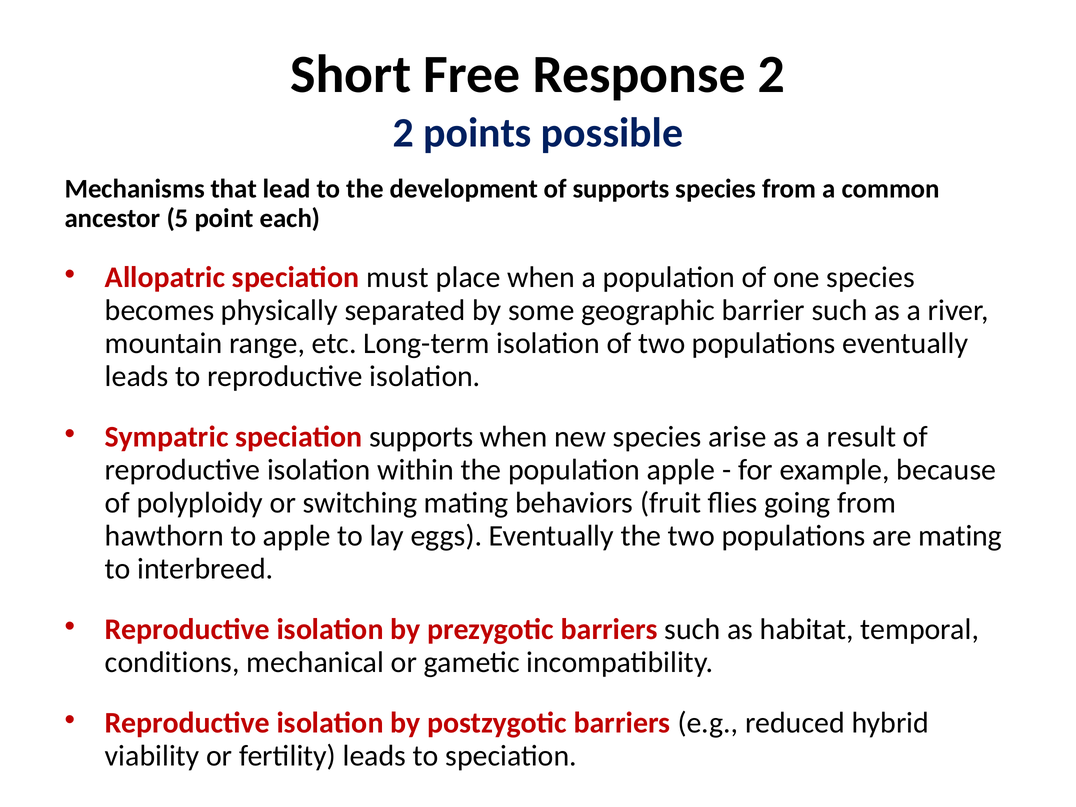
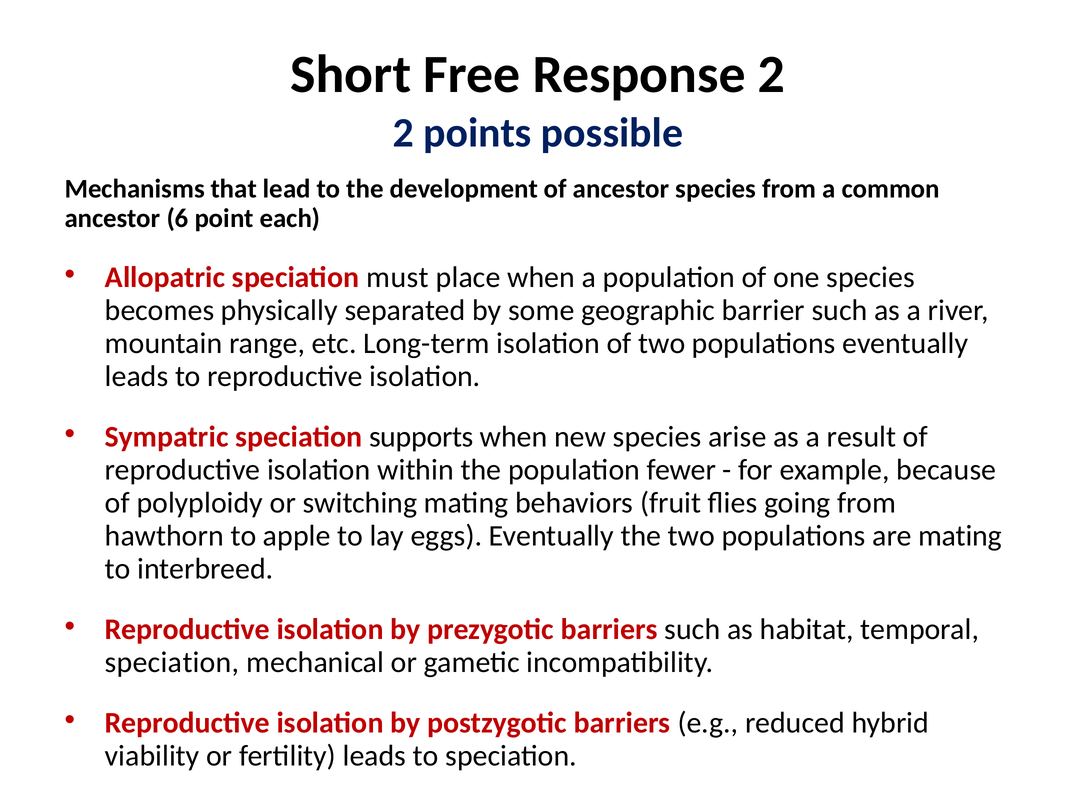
of supports: supports -> ancestor
5: 5 -> 6
population apple: apple -> fewer
conditions at (172, 662): conditions -> speciation
